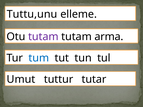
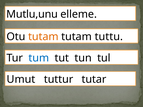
Tuttu,unu: Tuttu,unu -> Mutlu,unu
tutam at (43, 37) colour: purple -> orange
arma: arma -> tuttu
